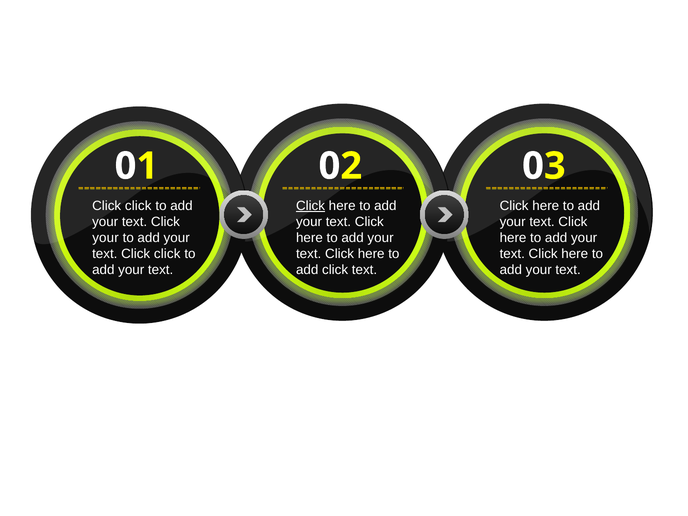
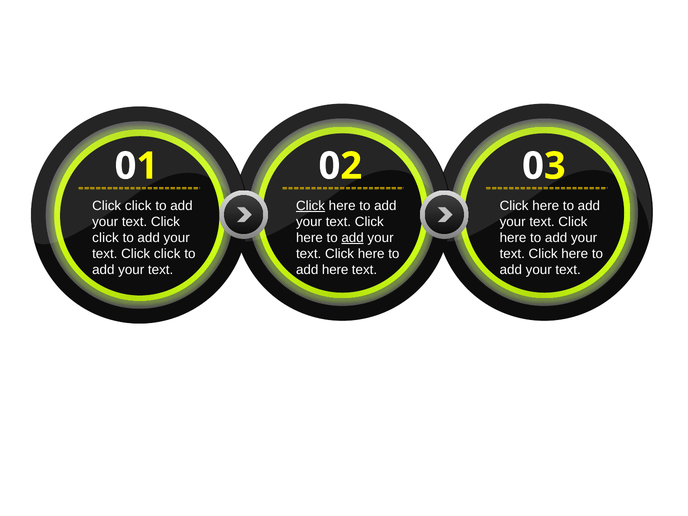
your at (105, 238): your -> click
add at (353, 238) underline: none -> present
add click: click -> here
